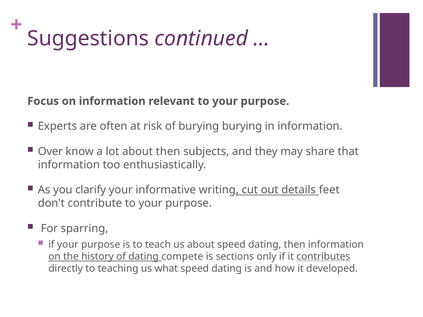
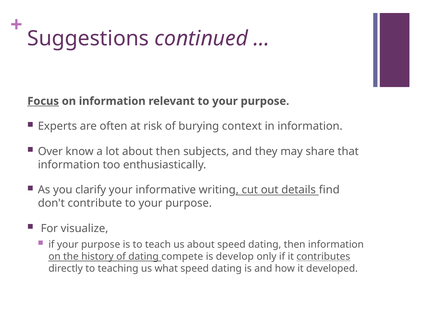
Focus underline: none -> present
burying burying: burying -> context
feet: feet -> find
sparring: sparring -> visualize
sections: sections -> develop
